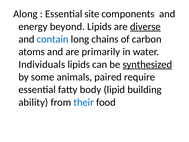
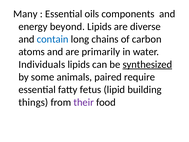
Along: Along -> Many
site: site -> oils
diverse underline: present -> none
body: body -> fetus
ability: ability -> things
their colour: blue -> purple
